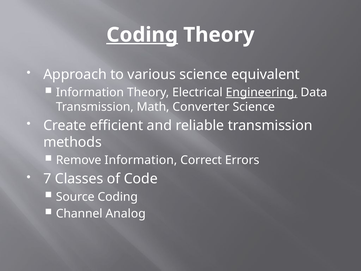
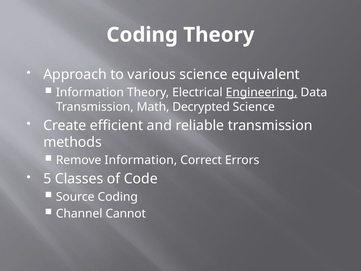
Coding at (142, 35) underline: present -> none
Converter: Converter -> Decrypted
7: 7 -> 5
Analog: Analog -> Cannot
